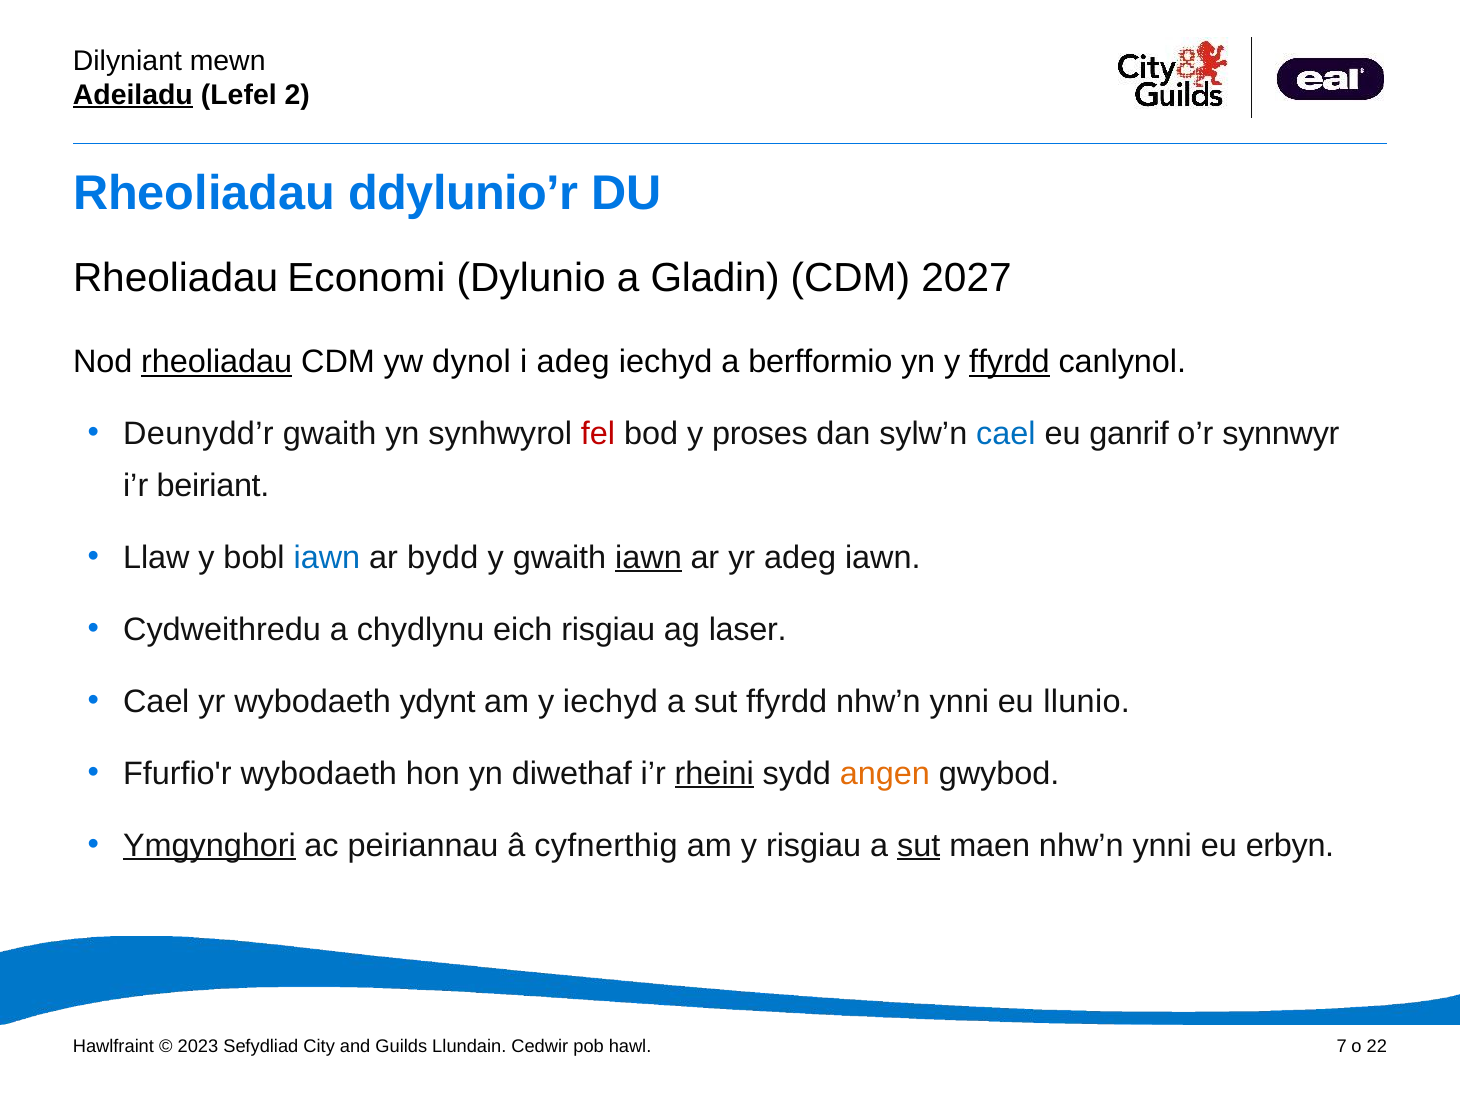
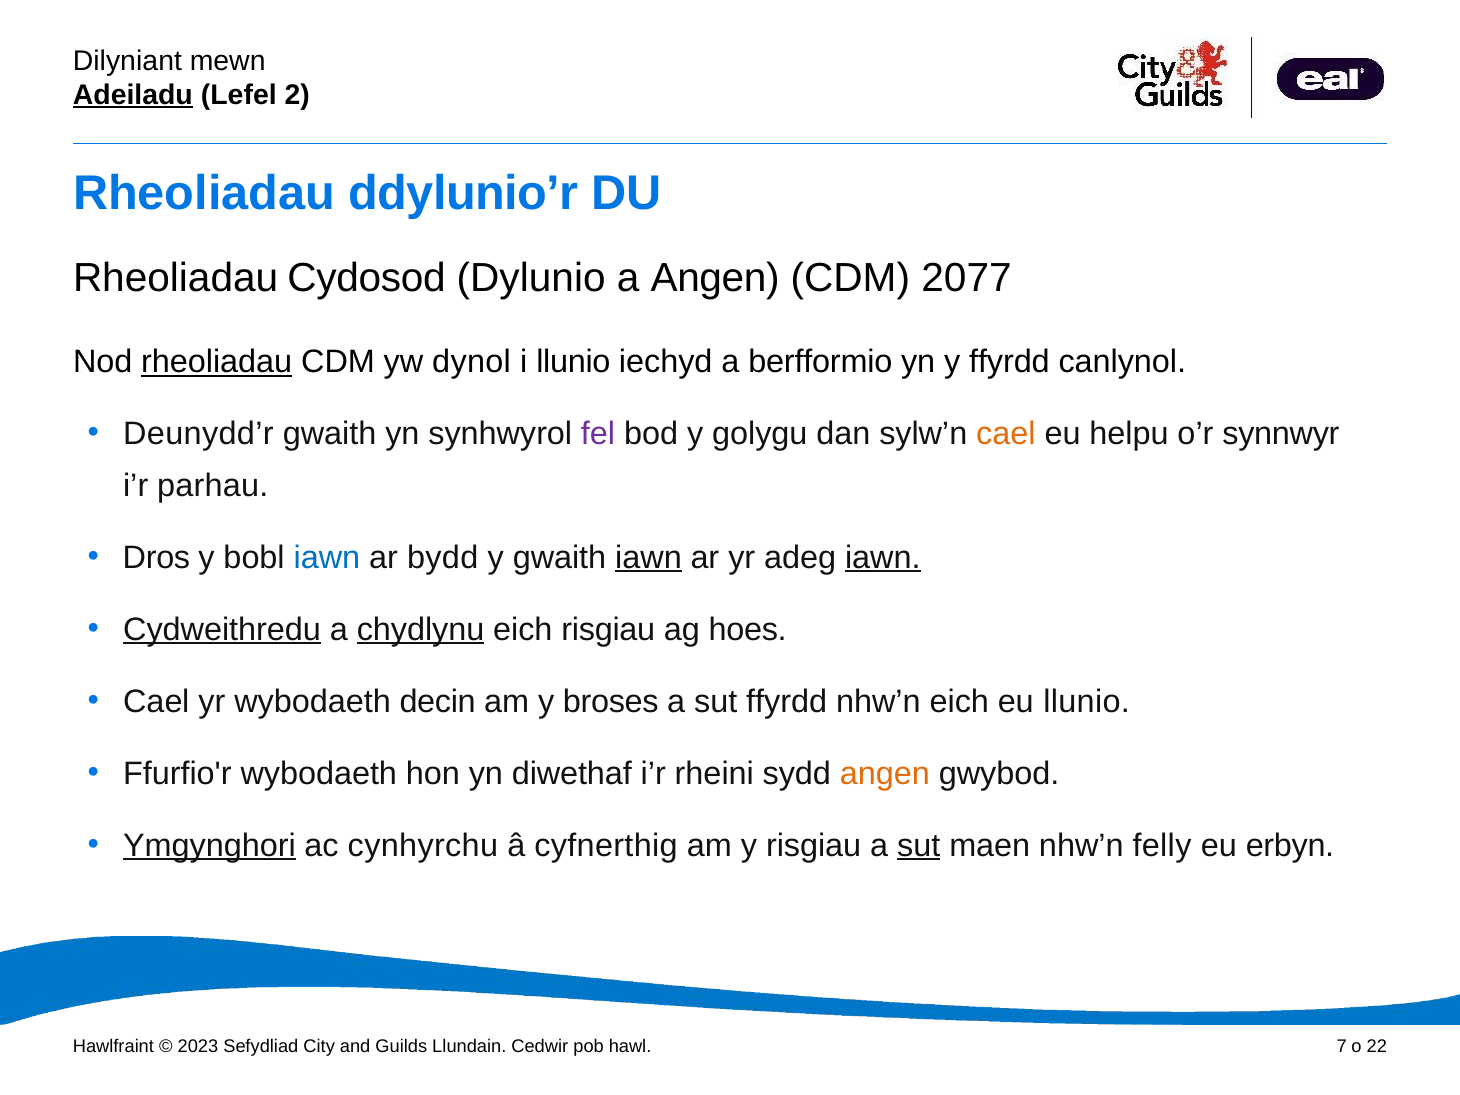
Economi: Economi -> Cydosod
a Gladin: Gladin -> Angen
2027: 2027 -> 2077
i adeg: adeg -> llunio
ffyrdd at (1009, 362) underline: present -> none
fel colour: red -> purple
proses: proses -> golygu
cael at (1006, 434) colour: blue -> orange
ganrif: ganrif -> helpu
beiriant: beiriant -> parhau
Llaw: Llaw -> Dros
iawn at (883, 557) underline: none -> present
Cydweithredu underline: none -> present
chydlynu underline: none -> present
laser: laser -> hoes
ydynt: ydynt -> decin
y iechyd: iechyd -> broses
ynni at (959, 701): ynni -> eich
rheini underline: present -> none
peiriannau: peiriannau -> cynhyrchu
maen nhw’n ynni: ynni -> felly
